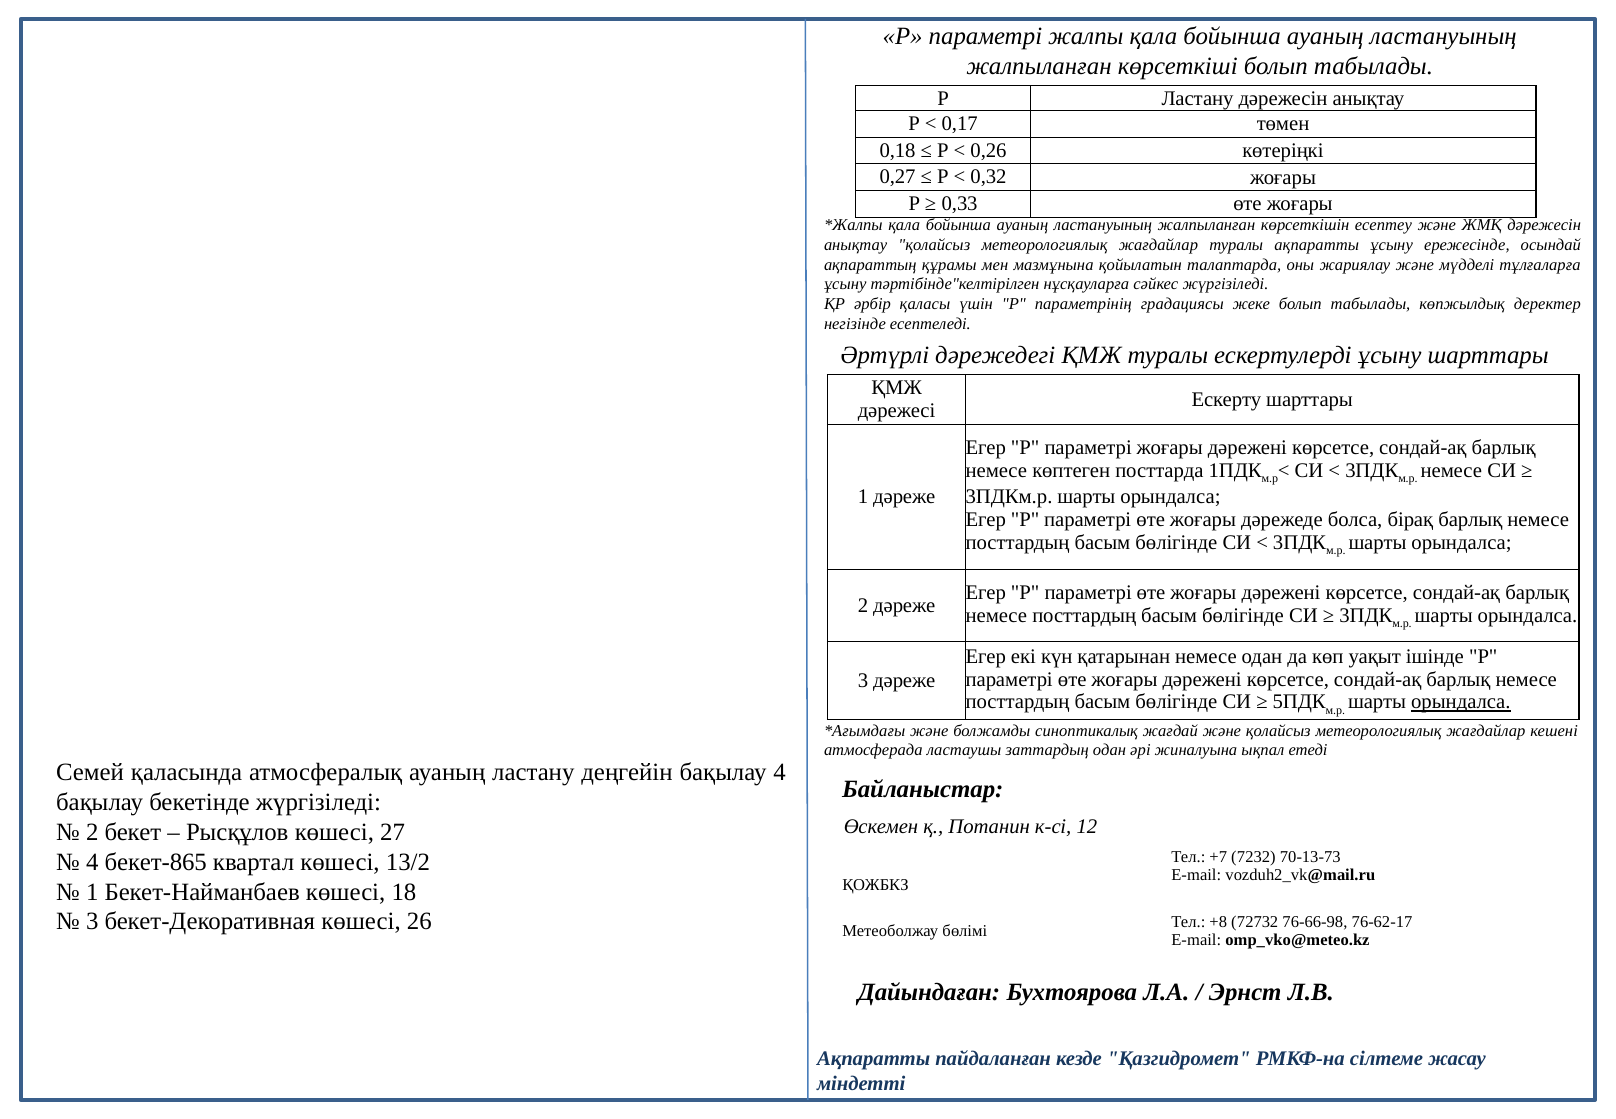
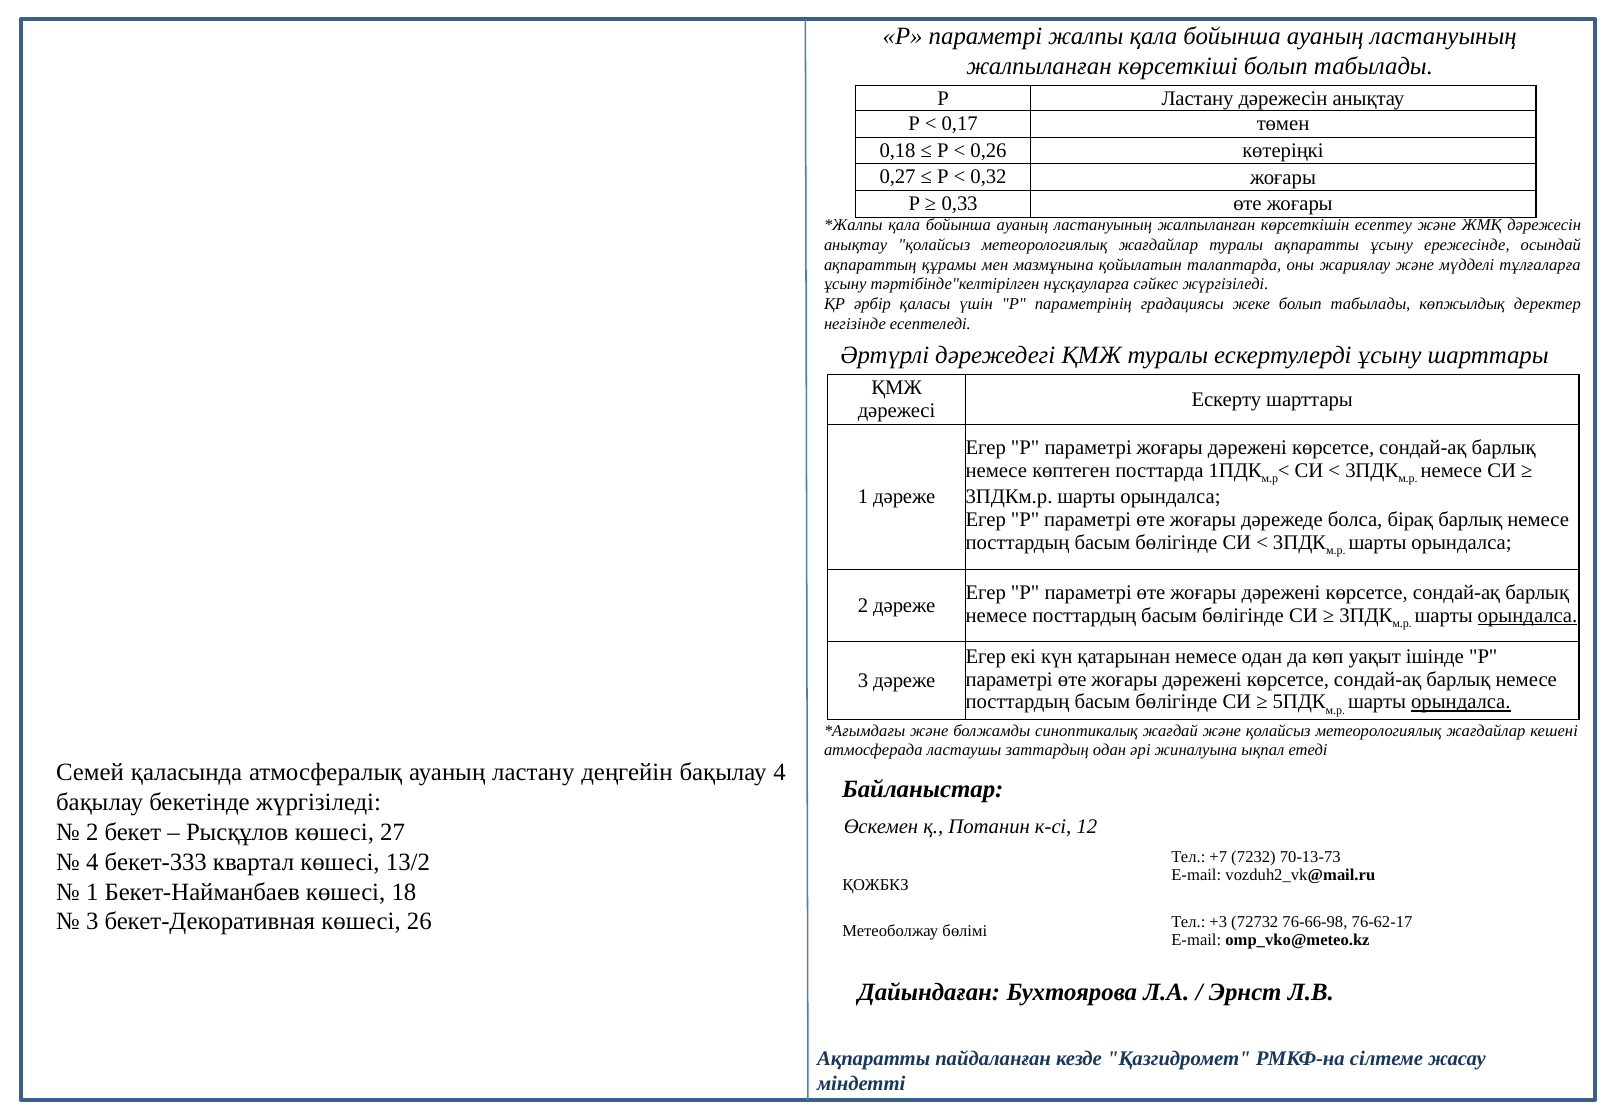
орындалса at (1527, 615) underline: none -> present
бекет-865: бекет-865 -> бекет-333
+8: +8 -> +3
